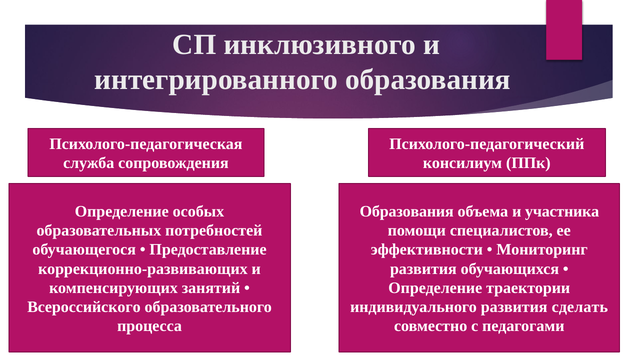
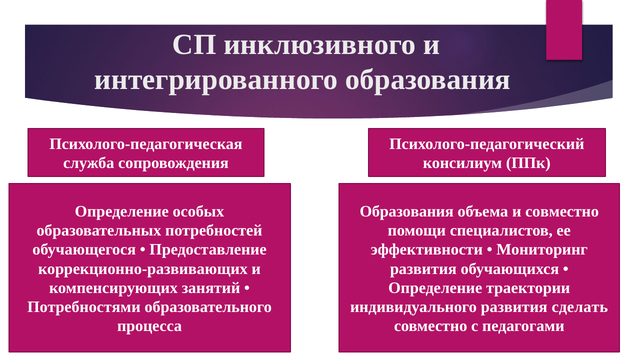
и участника: участника -> совместно
Всероссийского: Всероссийского -> Потребностями
